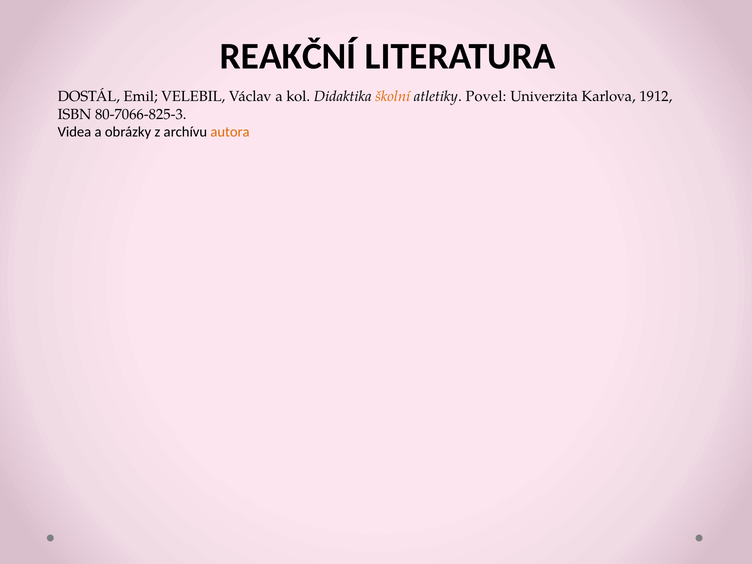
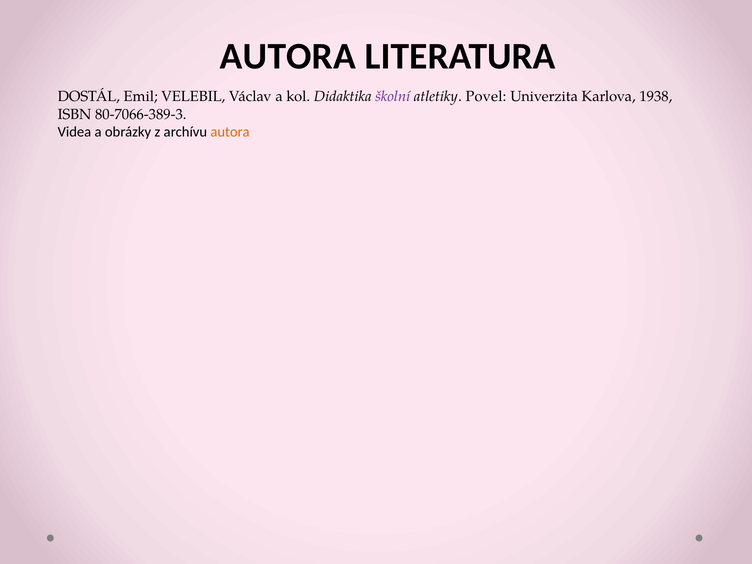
REAKČNÍ at (288, 56): REAKČNÍ -> AUTORA
školní colour: orange -> purple
1912: 1912 -> 1938
80-7066-825-3: 80-7066-825-3 -> 80-7066-389-3
